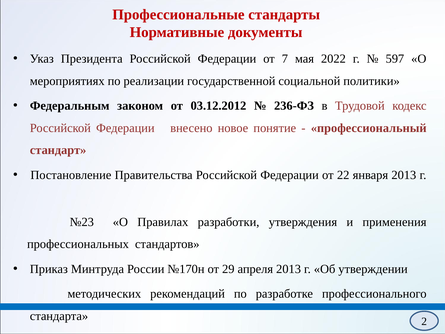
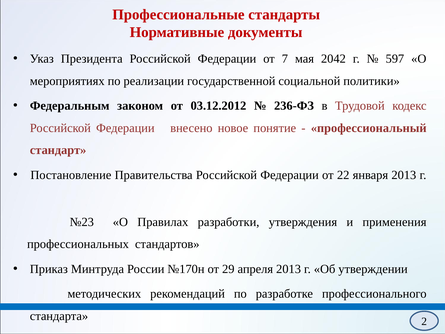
2022: 2022 -> 2042
